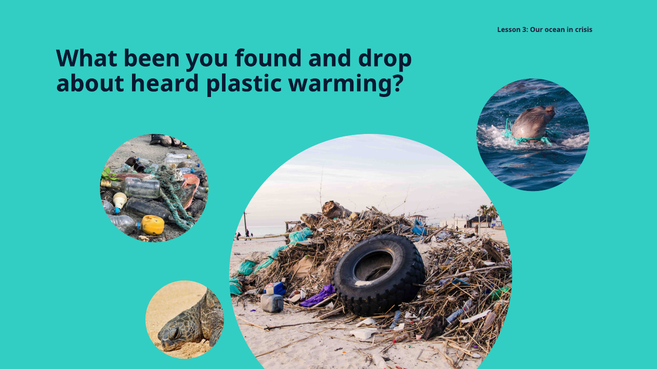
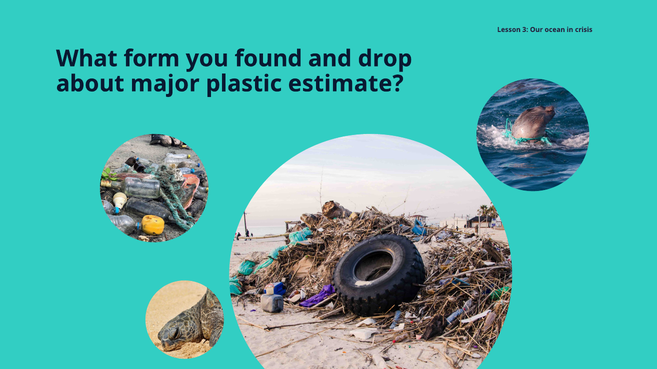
been: been -> form
heard: heard -> major
warming: warming -> estimate
